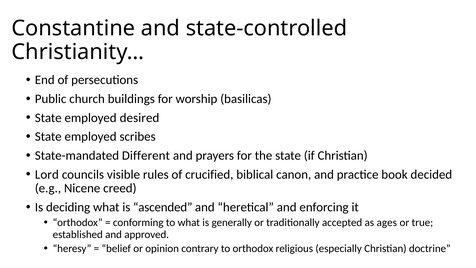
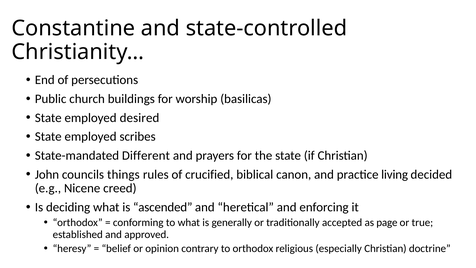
Lord: Lord -> John
visible: visible -> things
book: book -> living
ages: ages -> page
